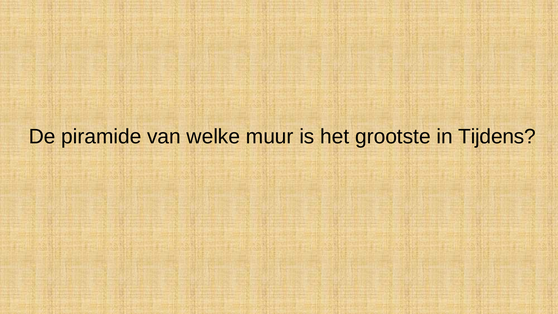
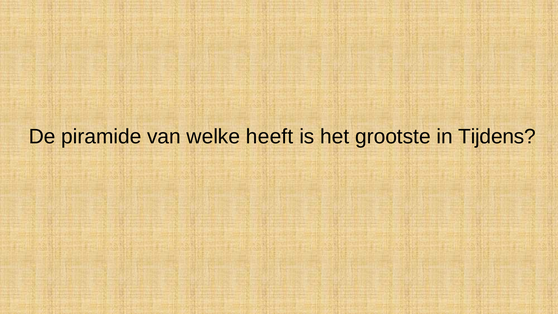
muur: muur -> heeft
